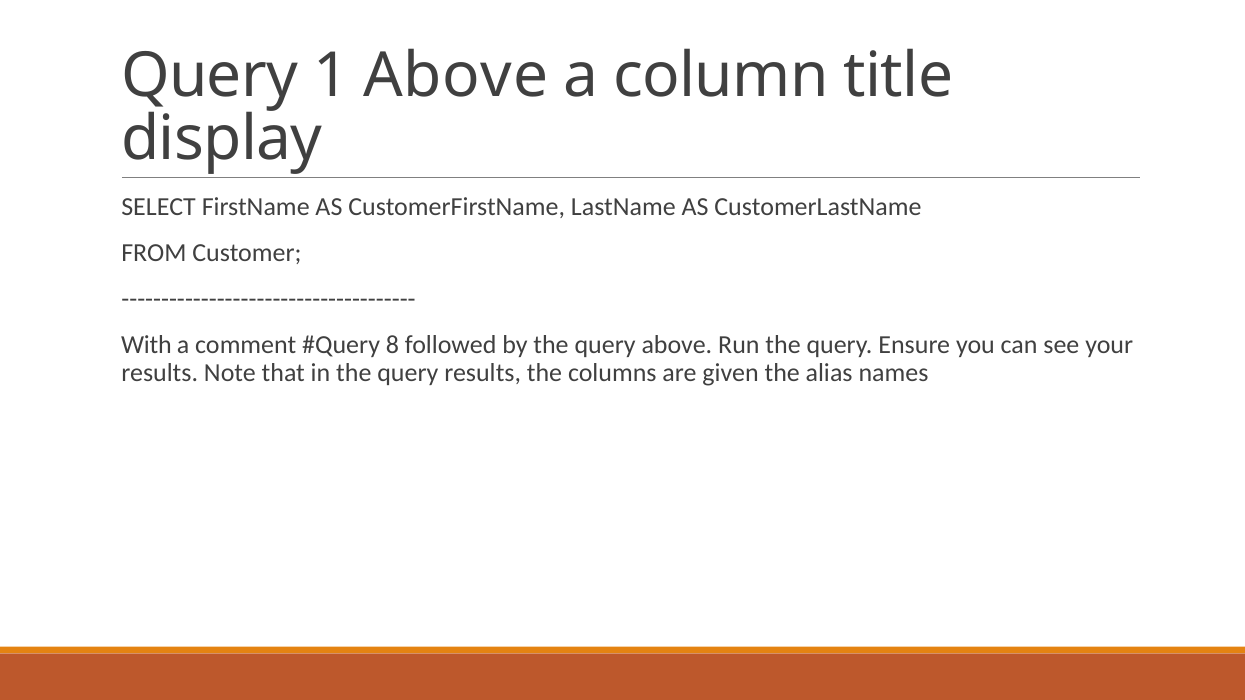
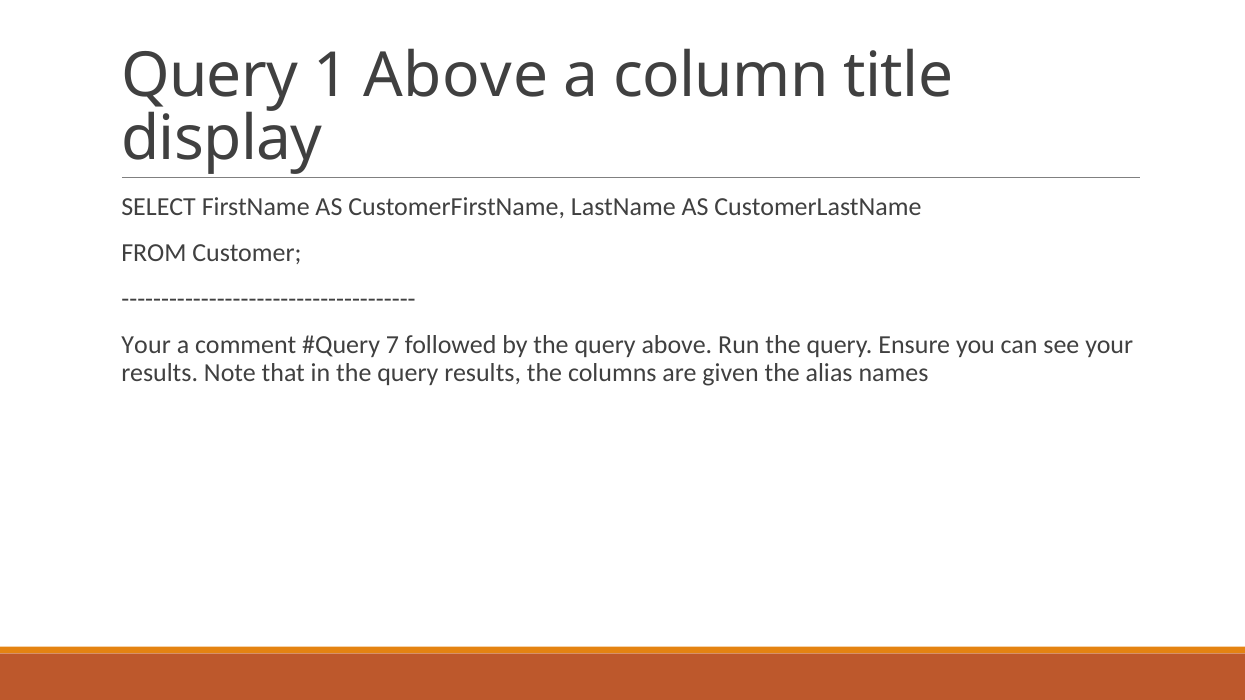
With at (146, 346): With -> Your
8: 8 -> 7
